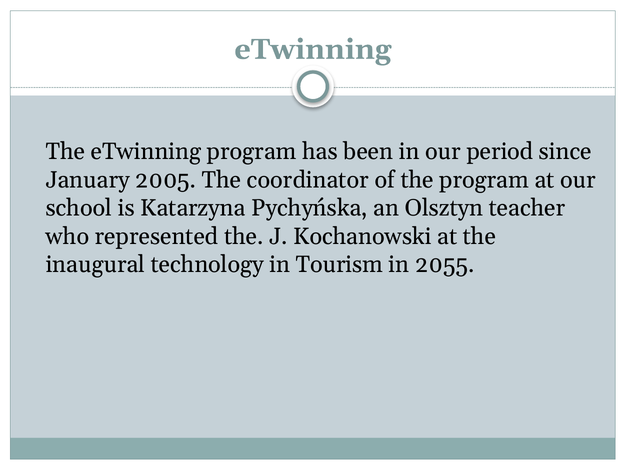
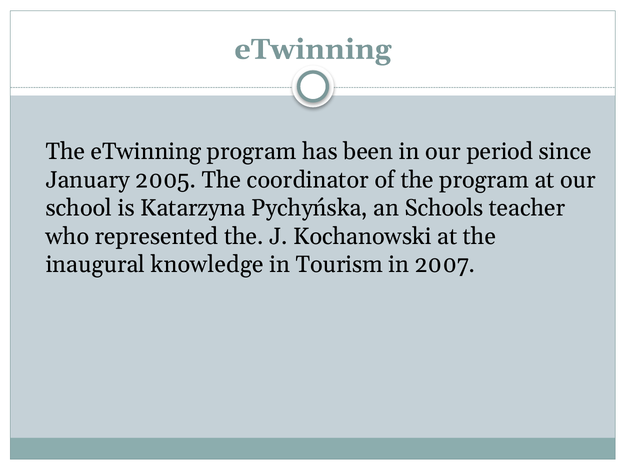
Olsztyn: Olsztyn -> Schools
technology: technology -> knowledge
2055: 2055 -> 2007
